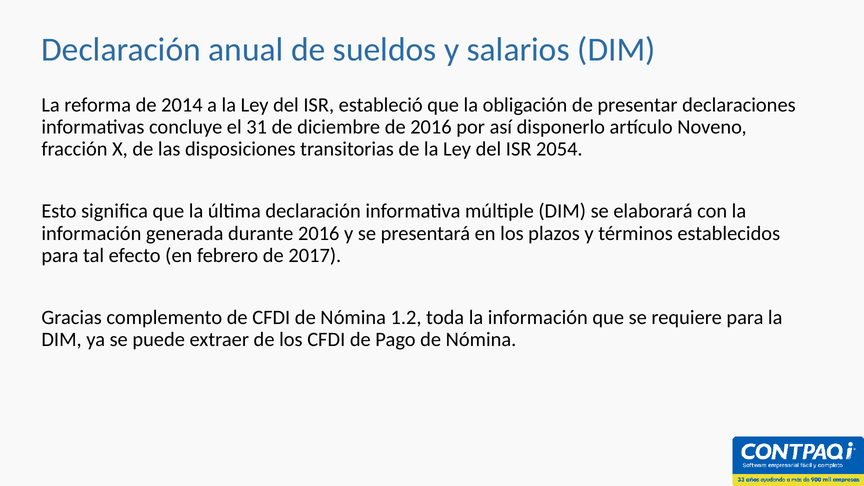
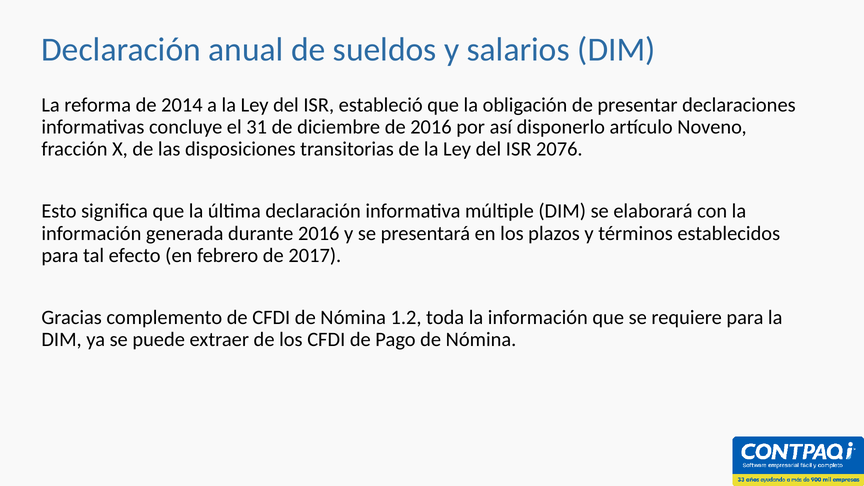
2054: 2054 -> 2076
